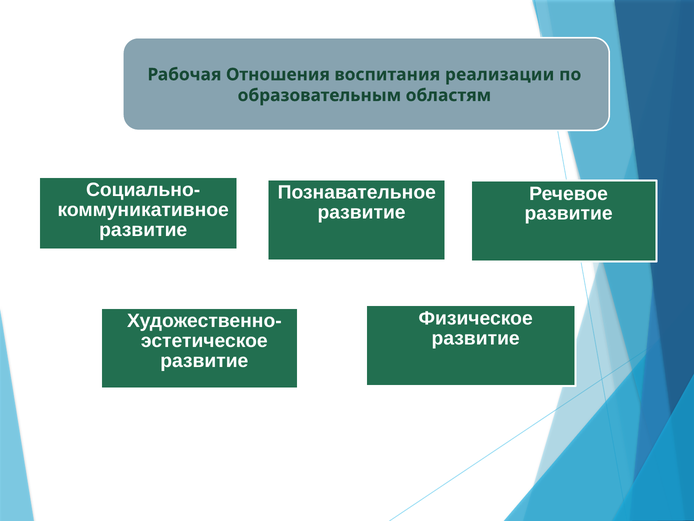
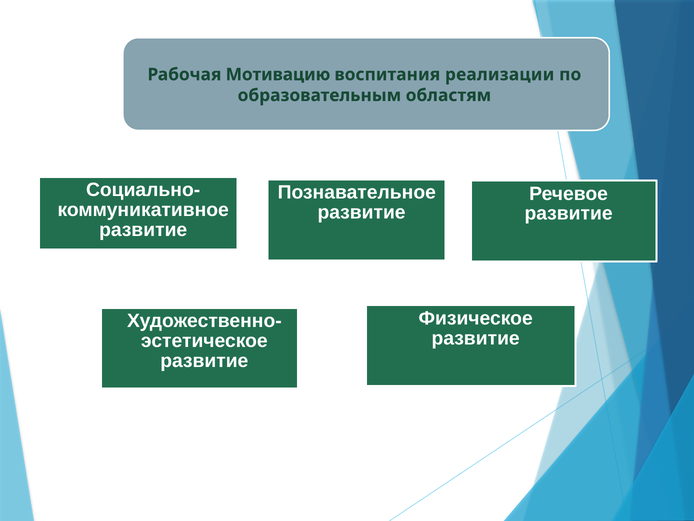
Отношения: Отношения -> Мотивацию
